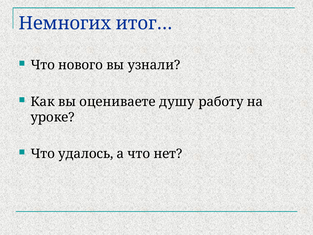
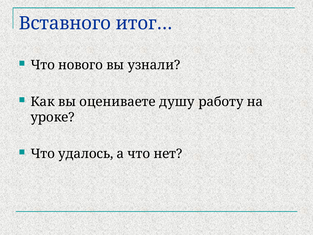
Немногих: Немногих -> Вставного
